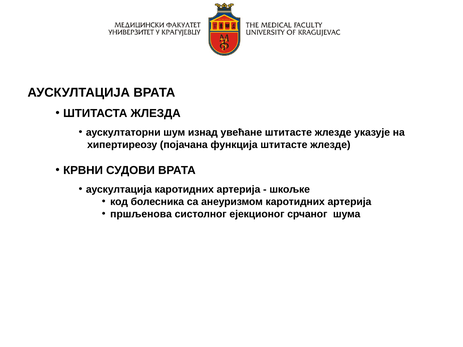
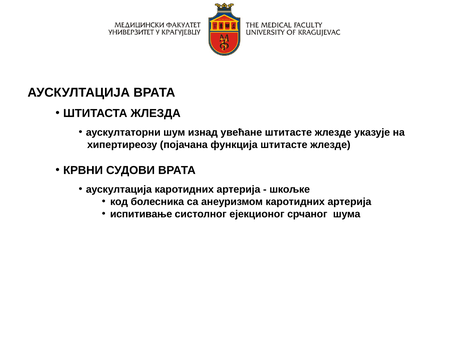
пршљенова: пршљенова -> испитивање
